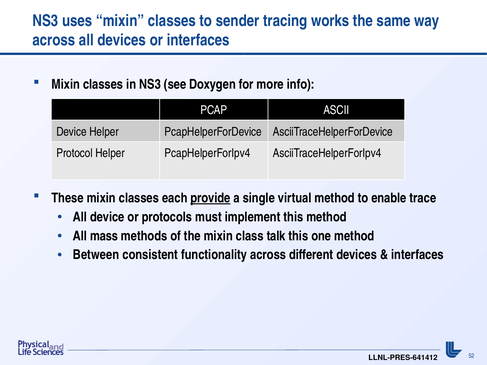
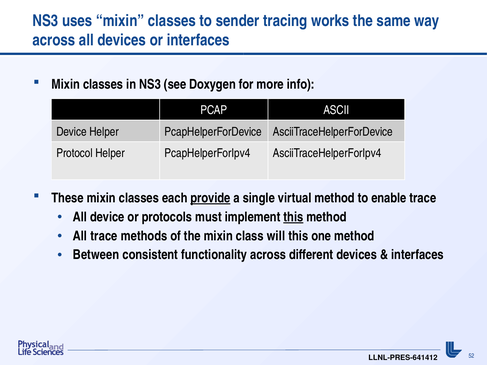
this at (293, 217) underline: none -> present
All mass: mass -> trace
talk: talk -> will
